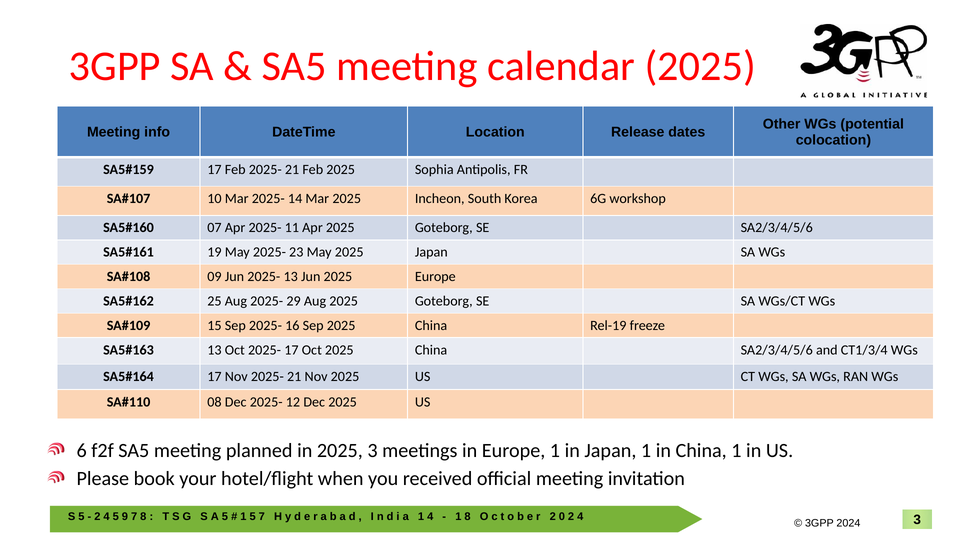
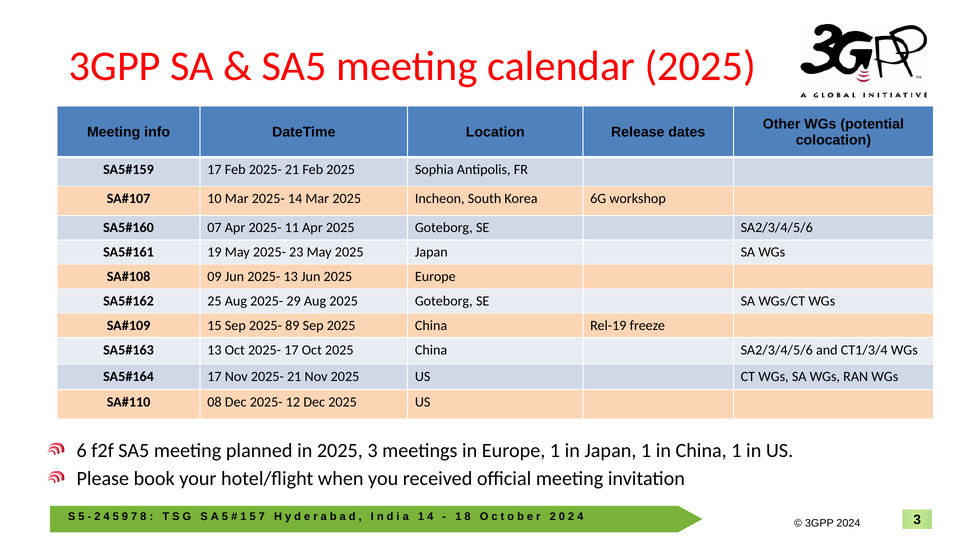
16: 16 -> 89
